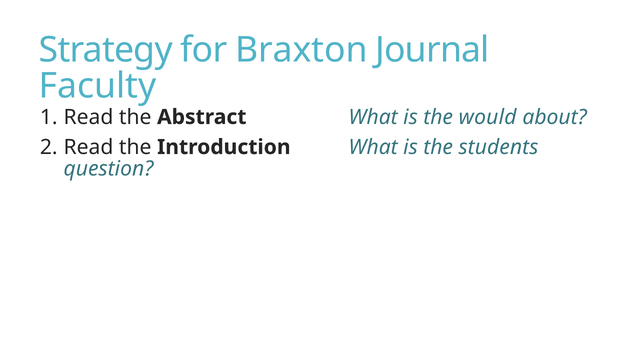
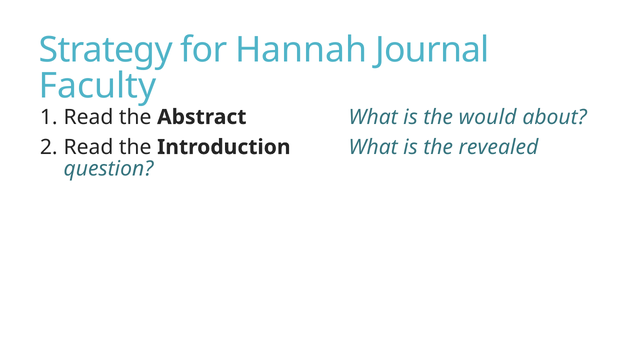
Braxton: Braxton -> Hannah
students: students -> revealed
